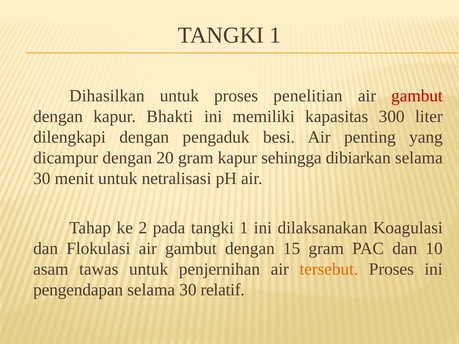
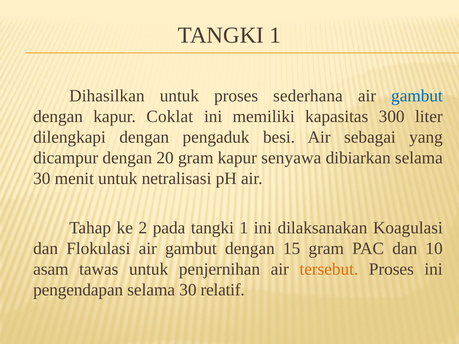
penelitian: penelitian -> sederhana
gambut at (417, 96) colour: red -> blue
Bhakti: Bhakti -> Coklat
penting: penting -> sebagai
sehingga: sehingga -> senyawa
